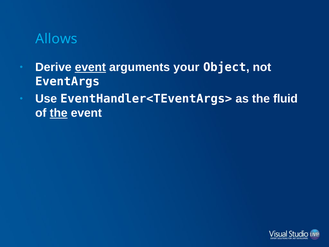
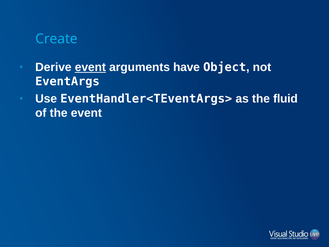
Allows: Allows -> Create
your: your -> have
the at (59, 113) underline: present -> none
